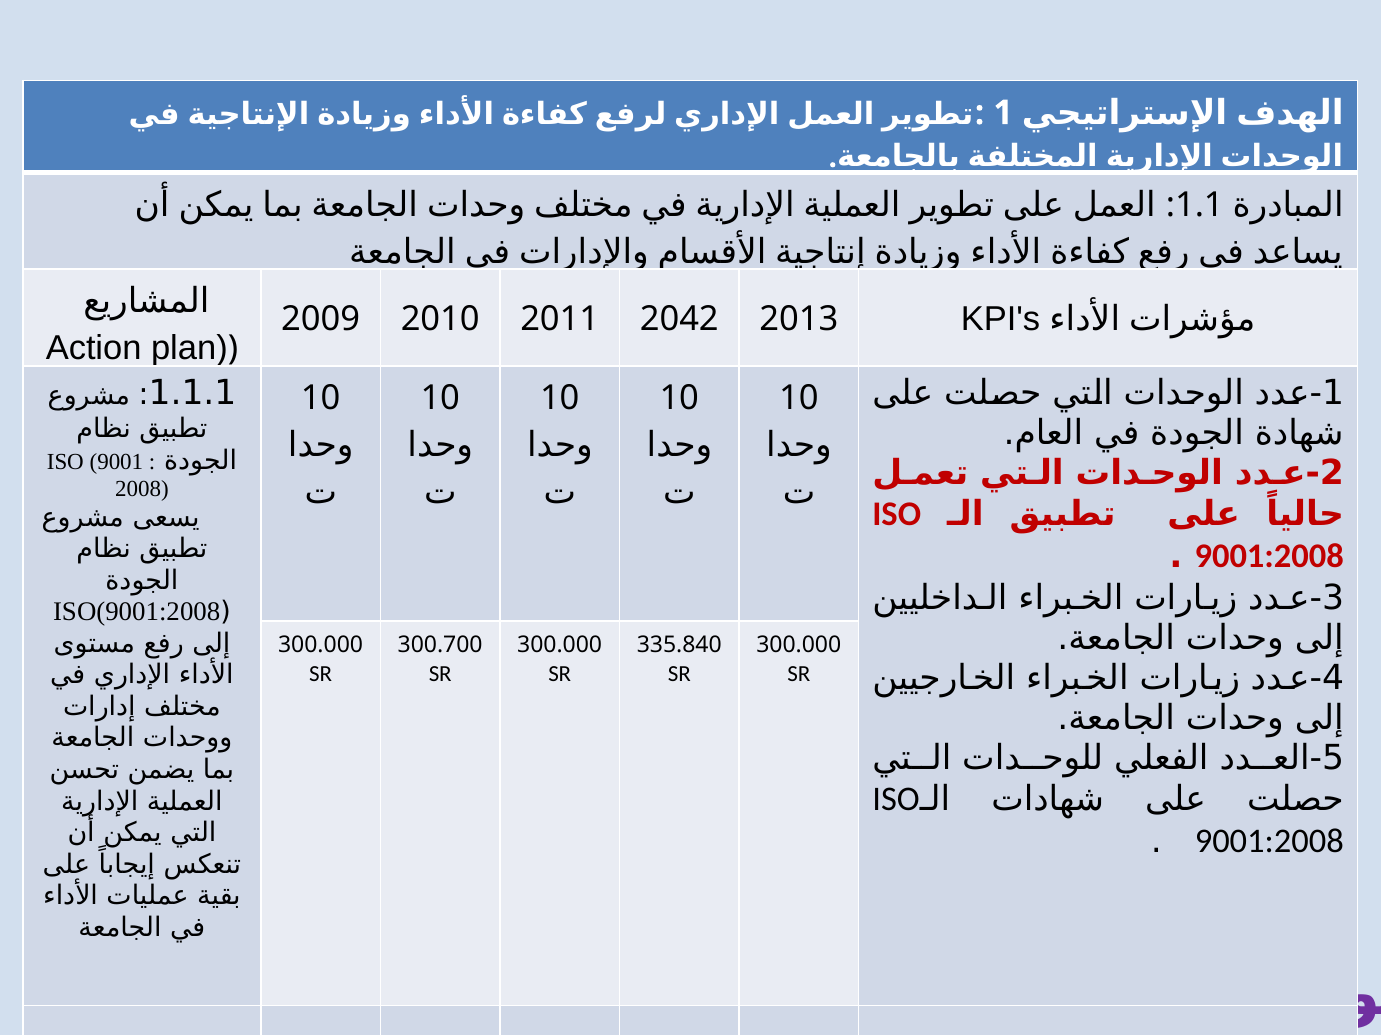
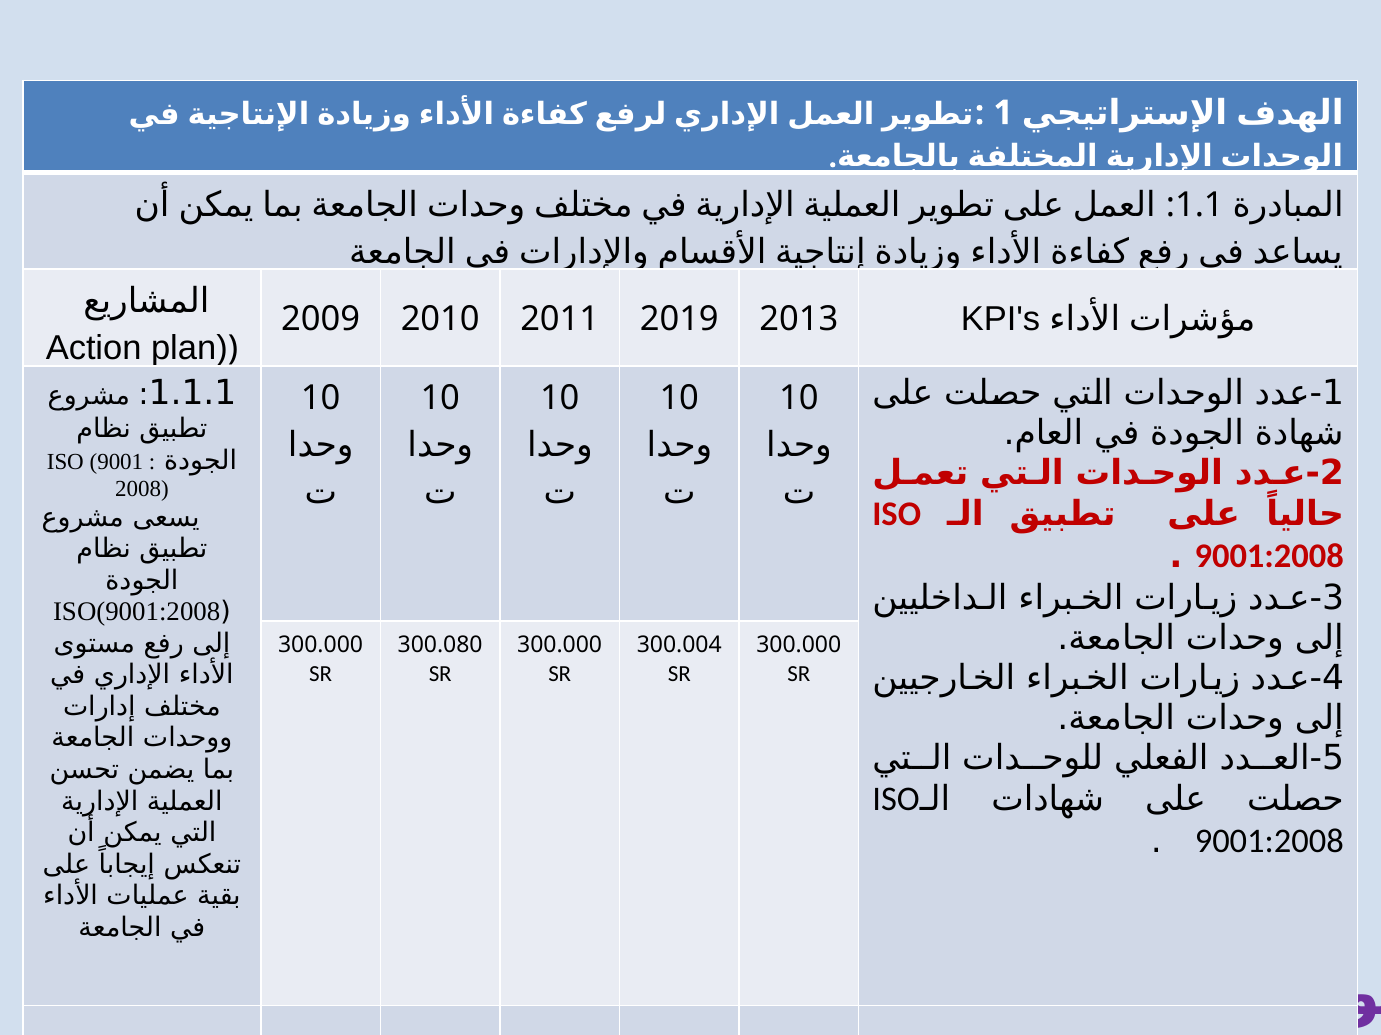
2042: 2042 -> 2019
300.700: 300.700 -> 300.080
335.840: 335.840 -> 300.004
